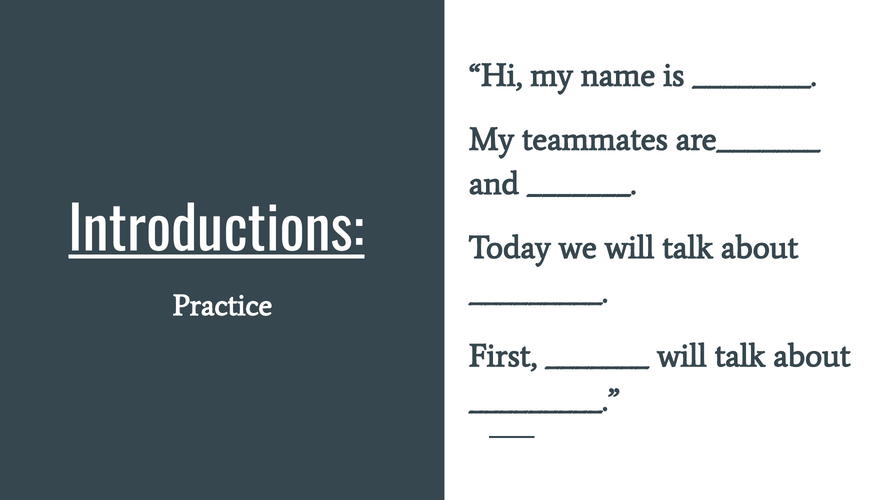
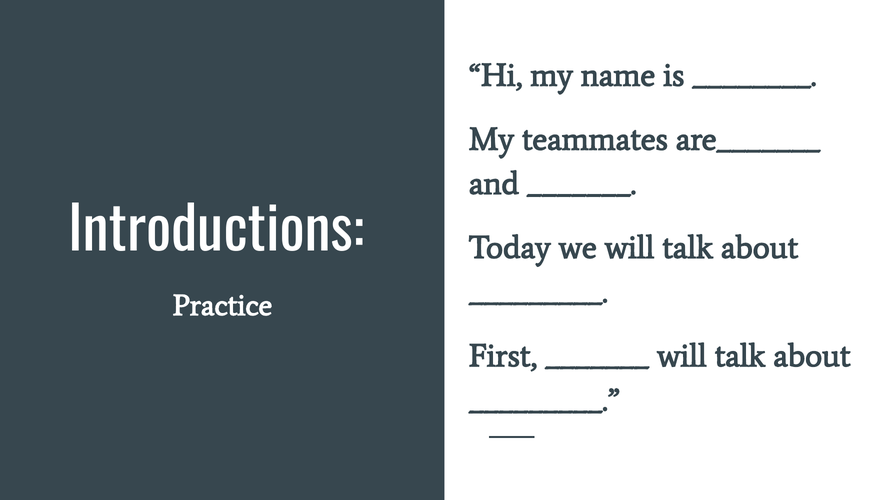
Introductions underline: present -> none
